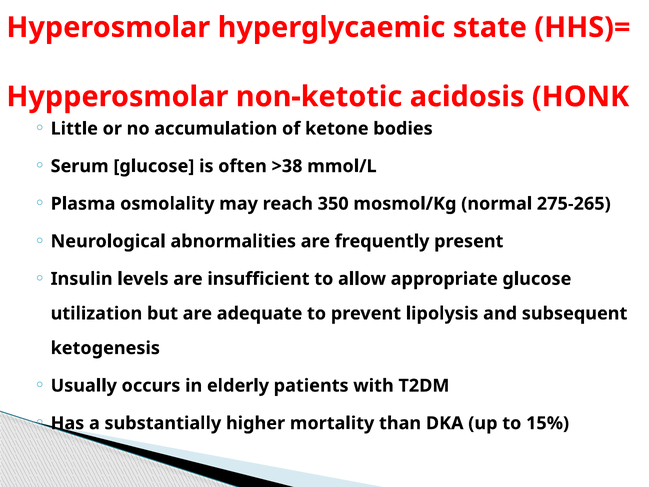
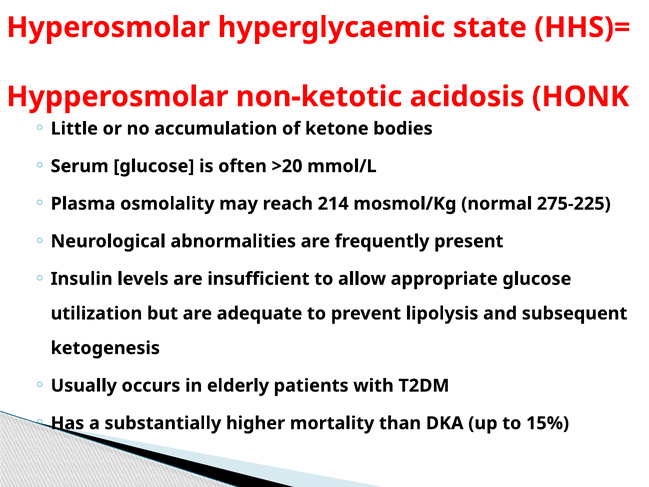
>38: >38 -> >20
350: 350 -> 214
275-265: 275-265 -> 275-225
